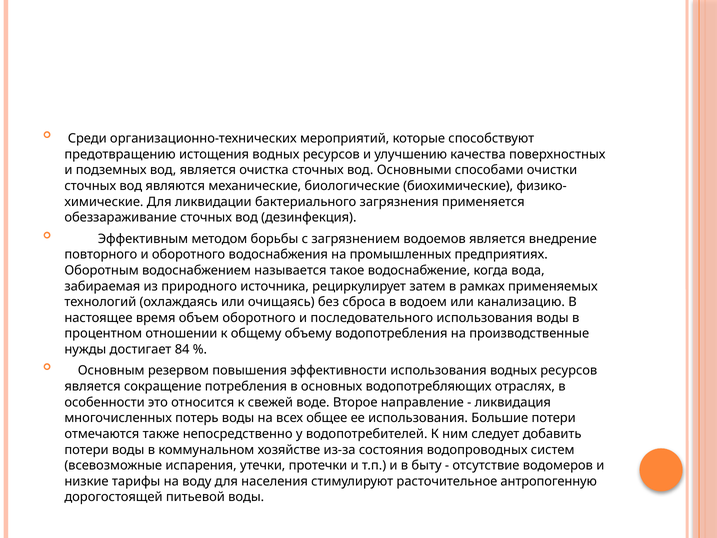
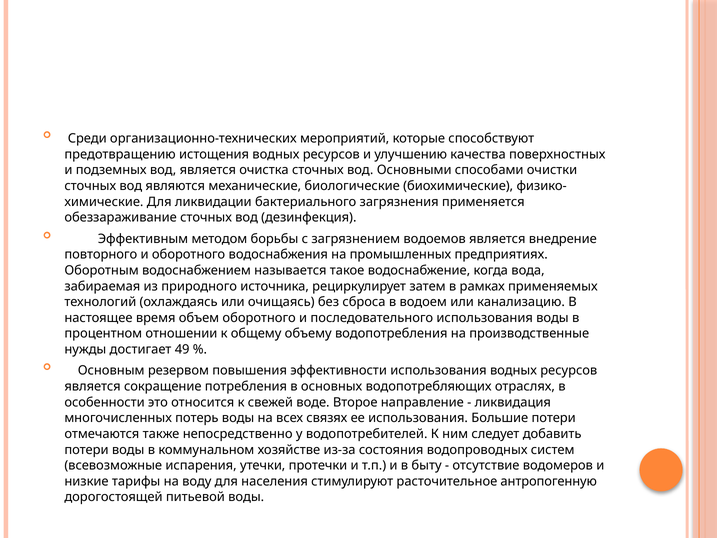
84: 84 -> 49
общее: общее -> связях
